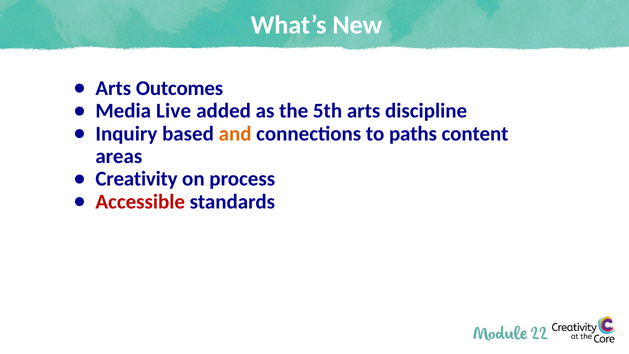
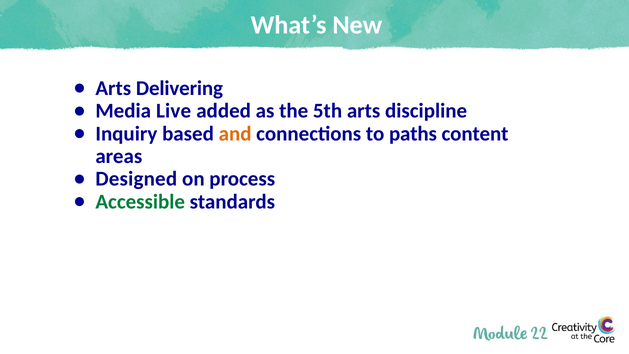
Outcomes: Outcomes -> Delivering
Creativity: Creativity -> Designed
Accessible colour: red -> green
